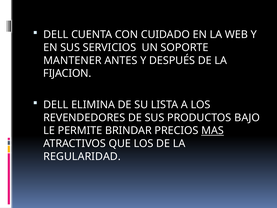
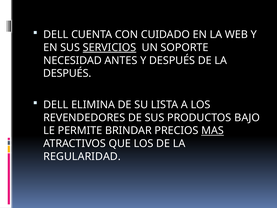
SERVICIOS underline: none -> present
MANTENER: MANTENER -> NECESIDAD
FIJACION at (67, 73): FIJACION -> DESPUÉS
